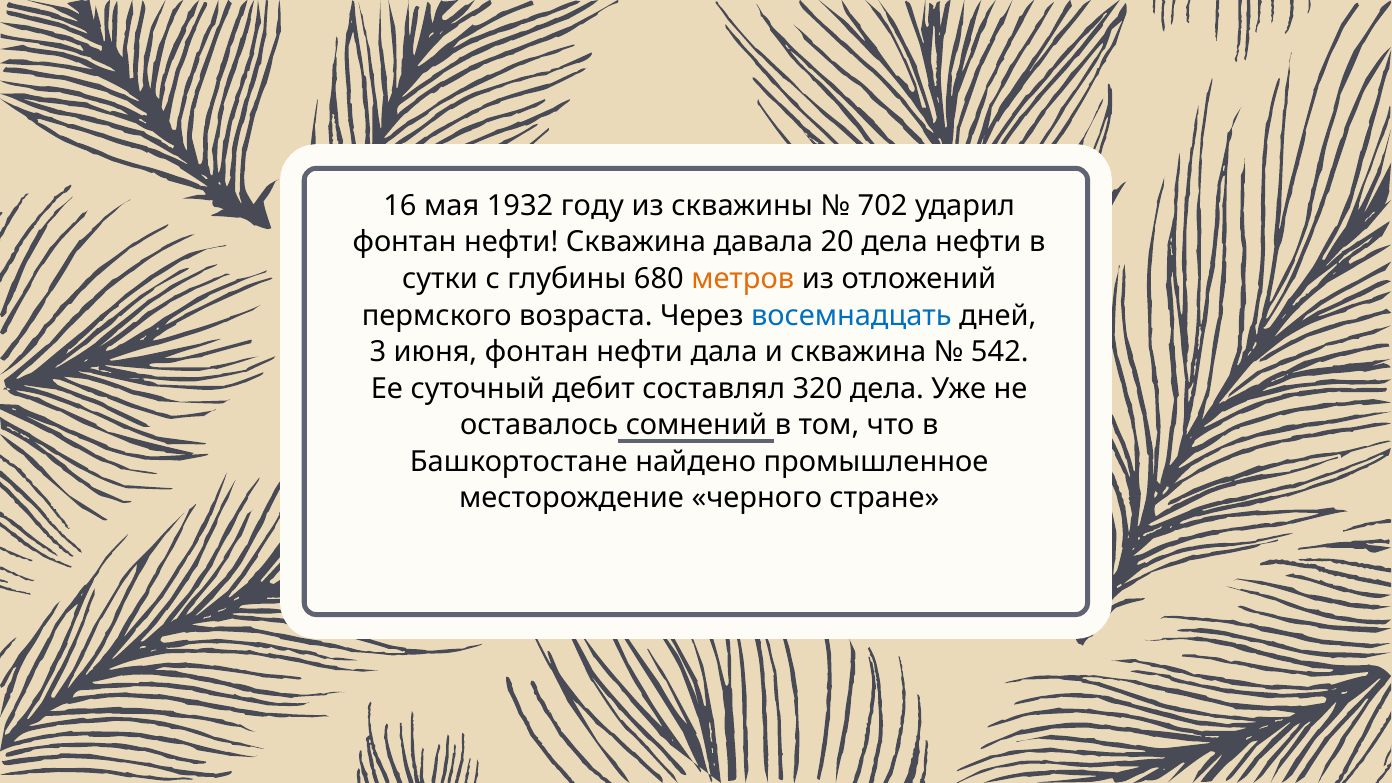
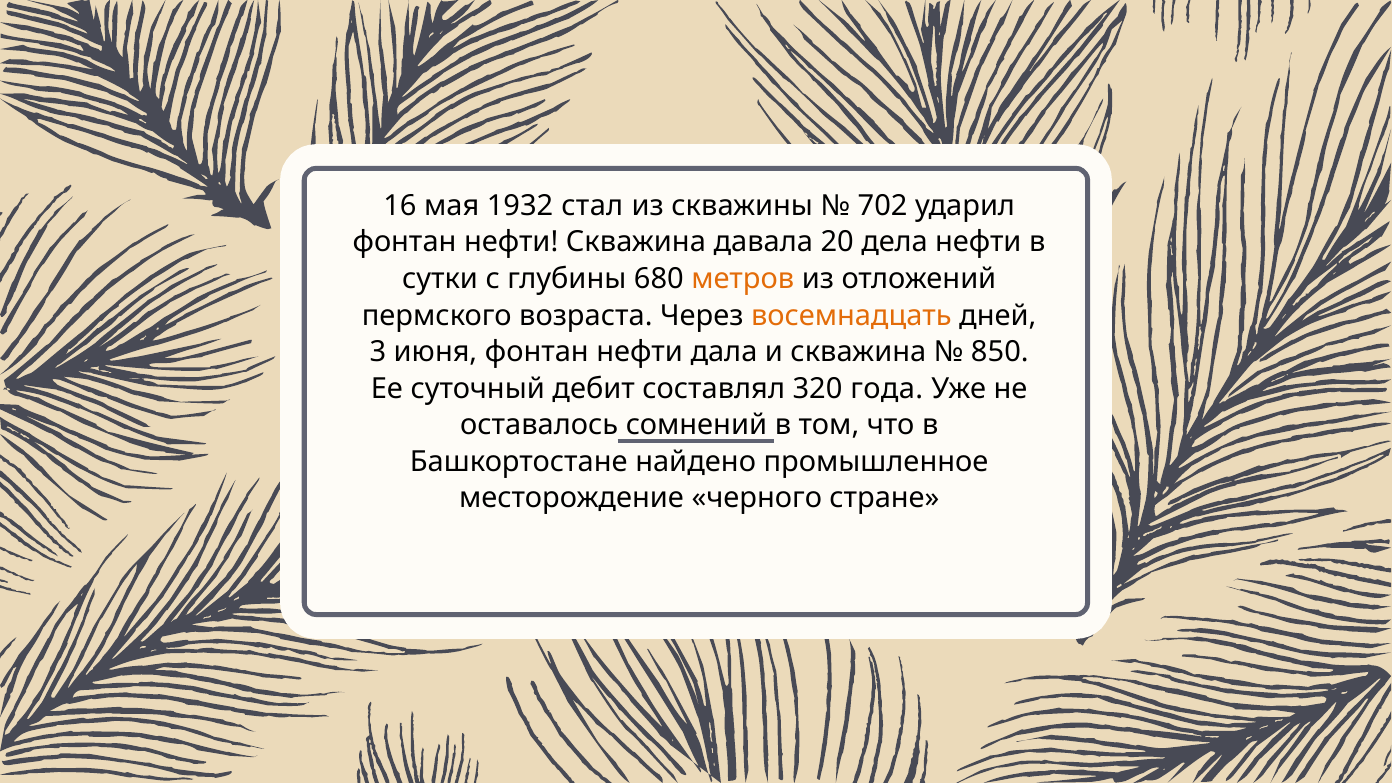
году: году -> стал
восемнадцать colour: blue -> orange
542: 542 -> 850
320 дела: дела -> года
